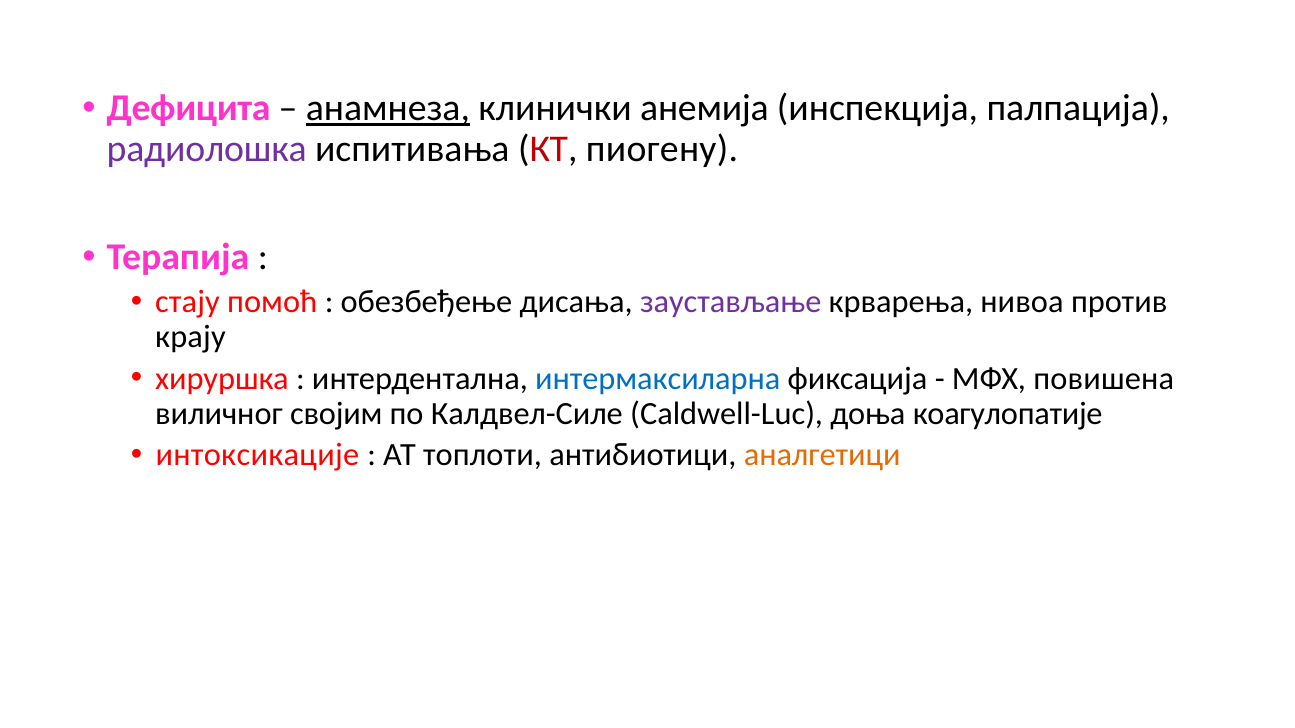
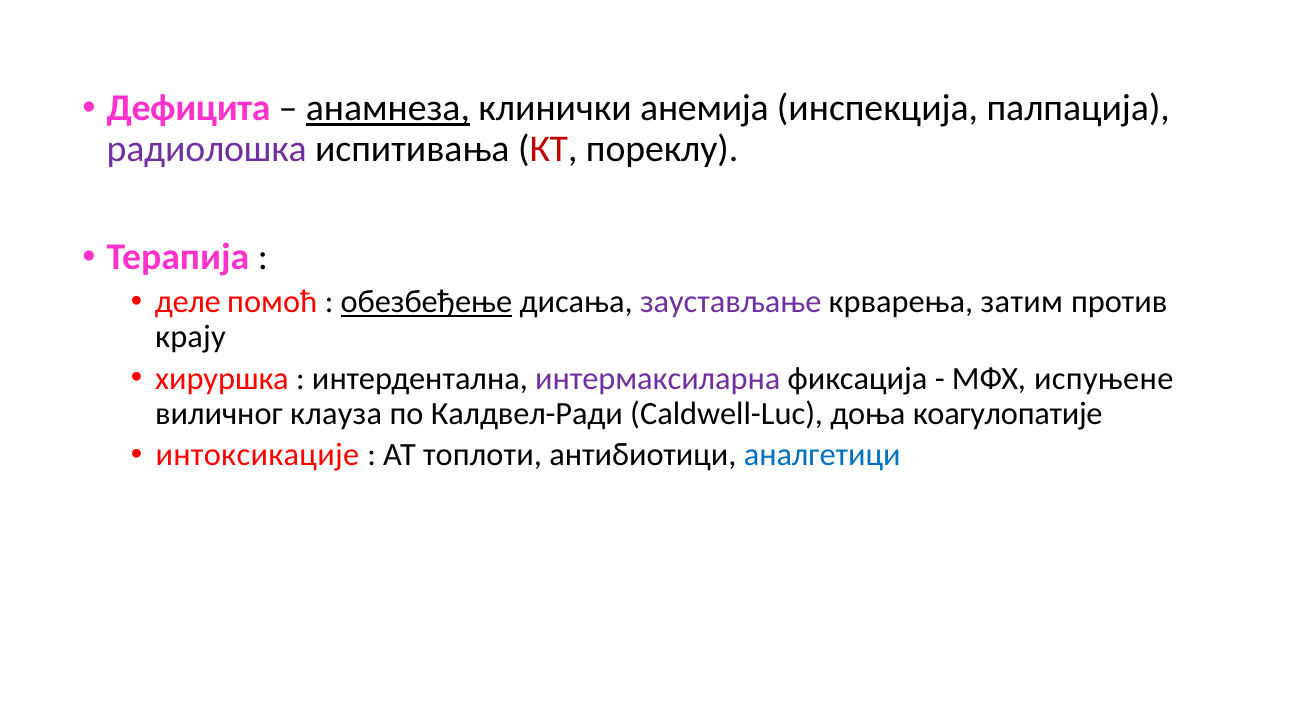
пиогену: пиогену -> пореклу
стају: стају -> деле
обезбеђење underline: none -> present
нивоа: нивоа -> затим
интермаксиларна colour: blue -> purple
повишена: повишена -> испуњене
својим: својим -> клауза
Калдвел-Силе: Калдвел-Силе -> Калдвел-Ради
аналгетици colour: orange -> blue
